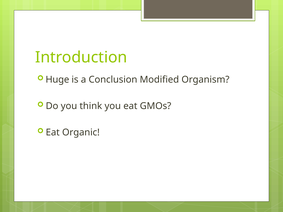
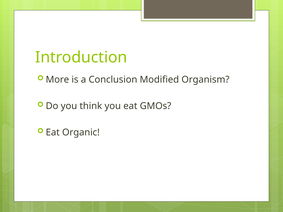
Huge: Huge -> More
